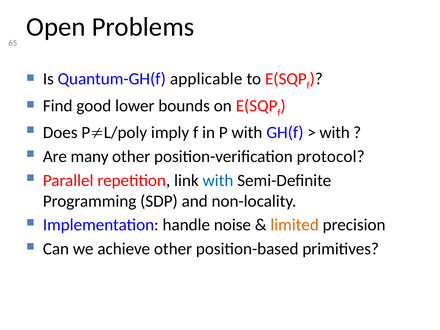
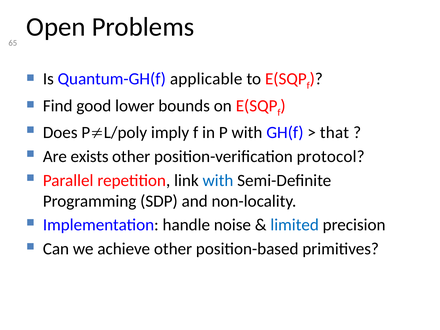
with at (335, 133): with -> that
many: many -> exists
limited colour: orange -> blue
